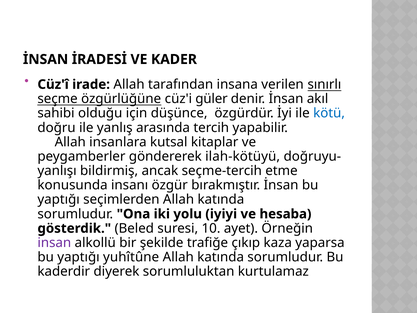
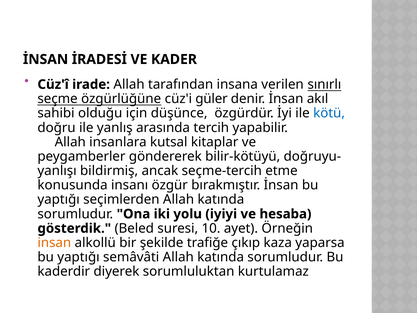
ilah-kötüyü: ilah-kötüyü -> bilir-kötüyü
insan colour: purple -> orange
yuhîtûne: yuhîtûne -> semâvâti
